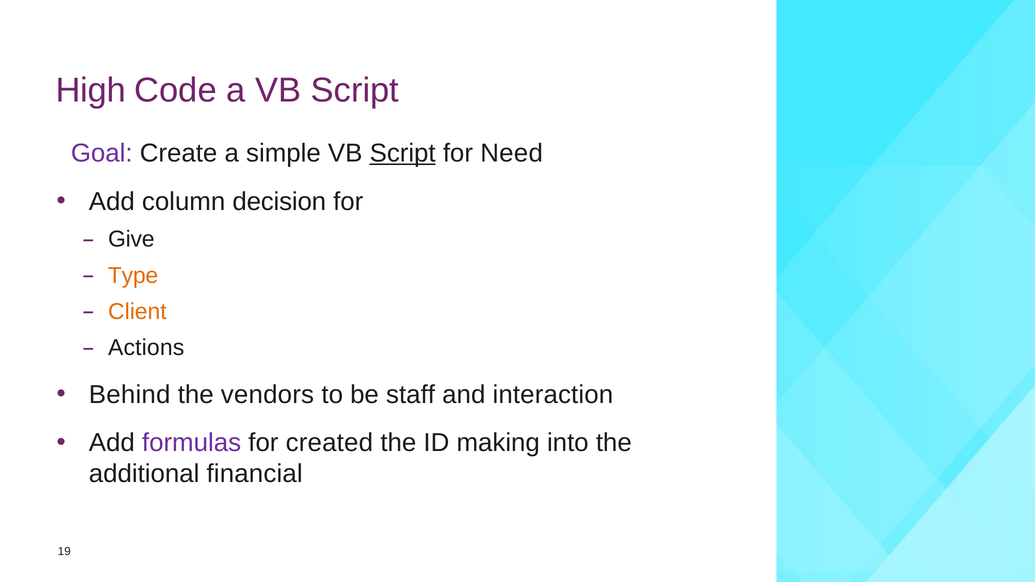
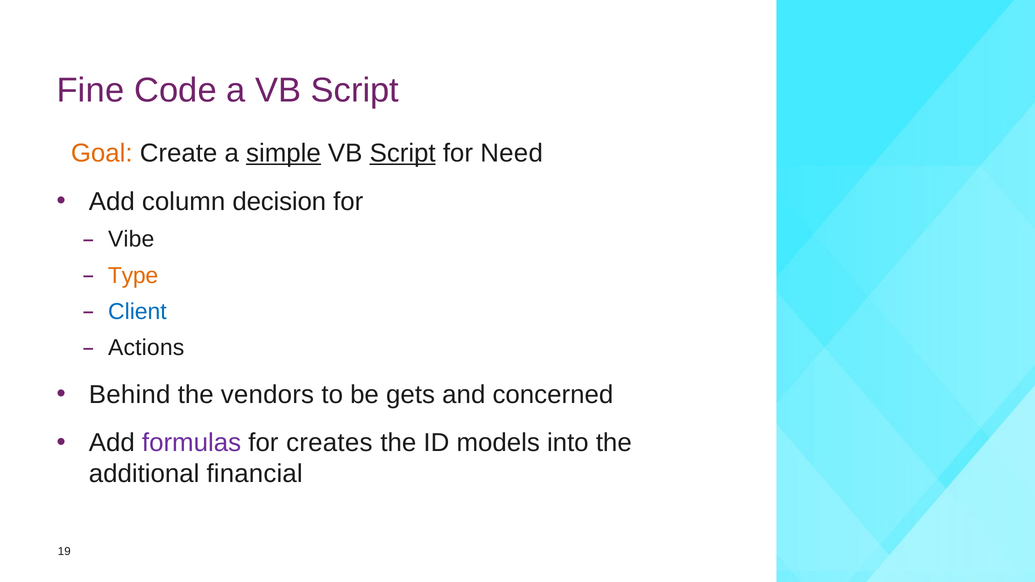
High: High -> Fine
Goal colour: purple -> orange
simple underline: none -> present
Give: Give -> Vibe
Client colour: orange -> blue
staff: staff -> gets
interaction: interaction -> concerned
created: created -> creates
making: making -> models
